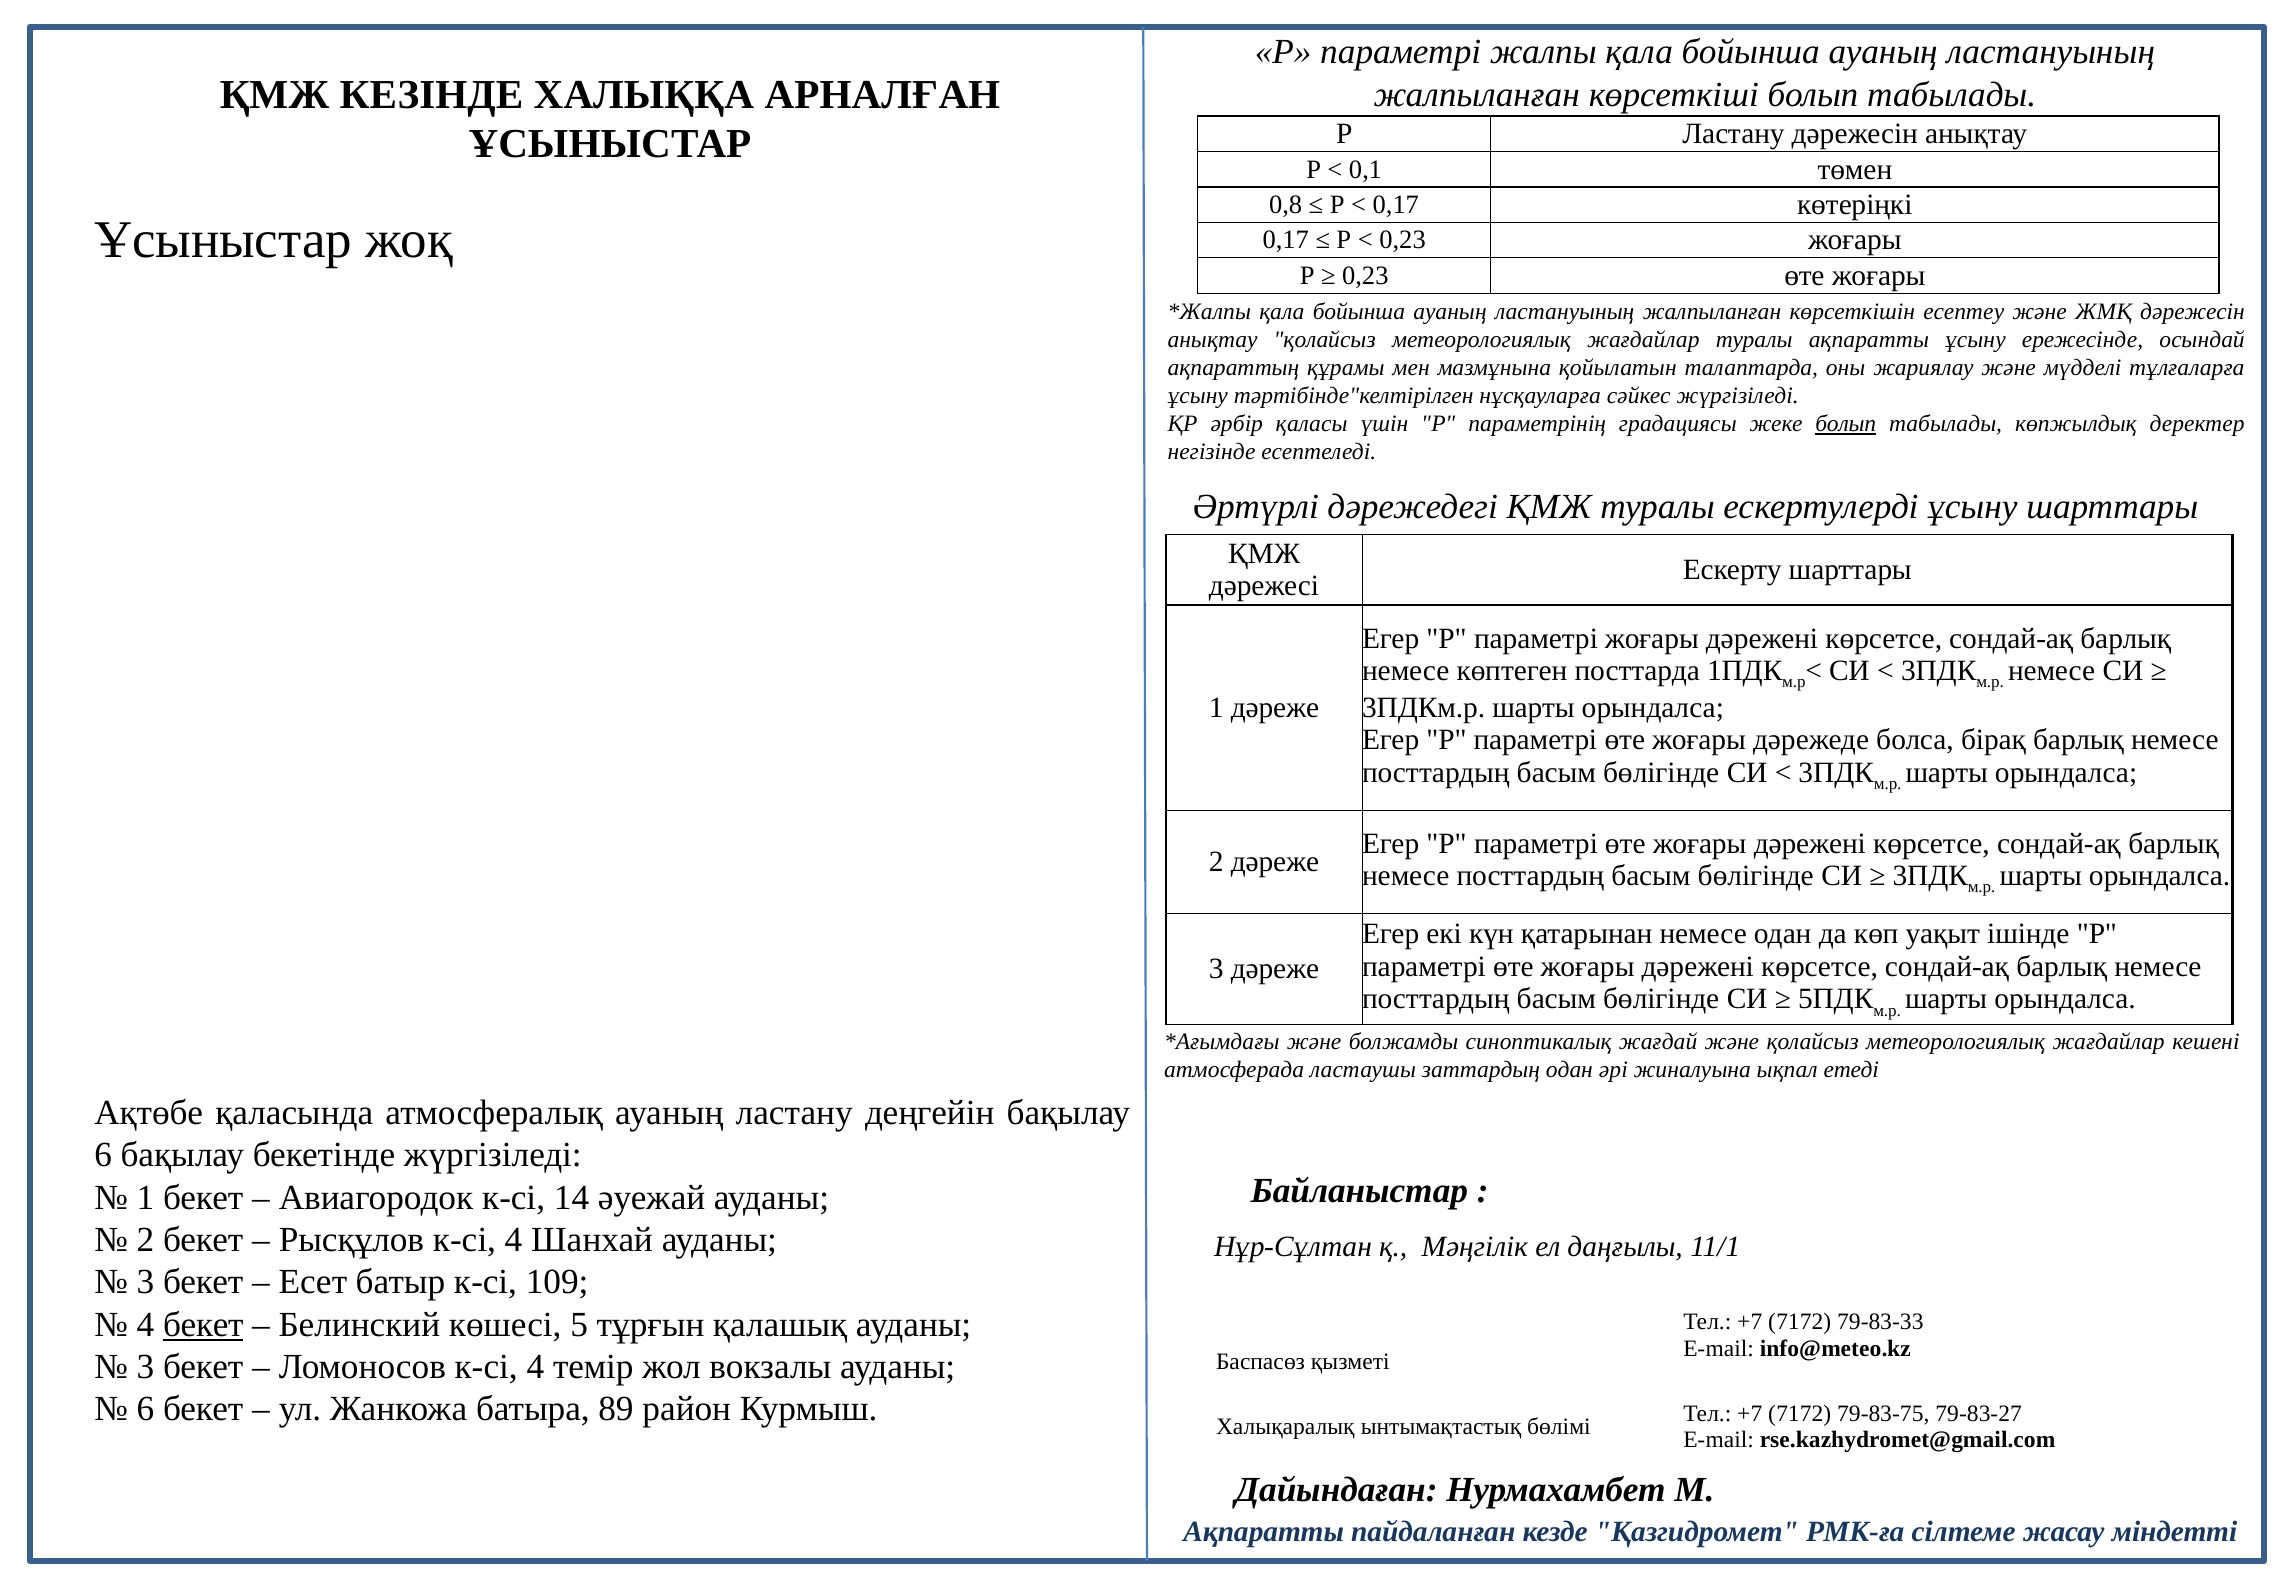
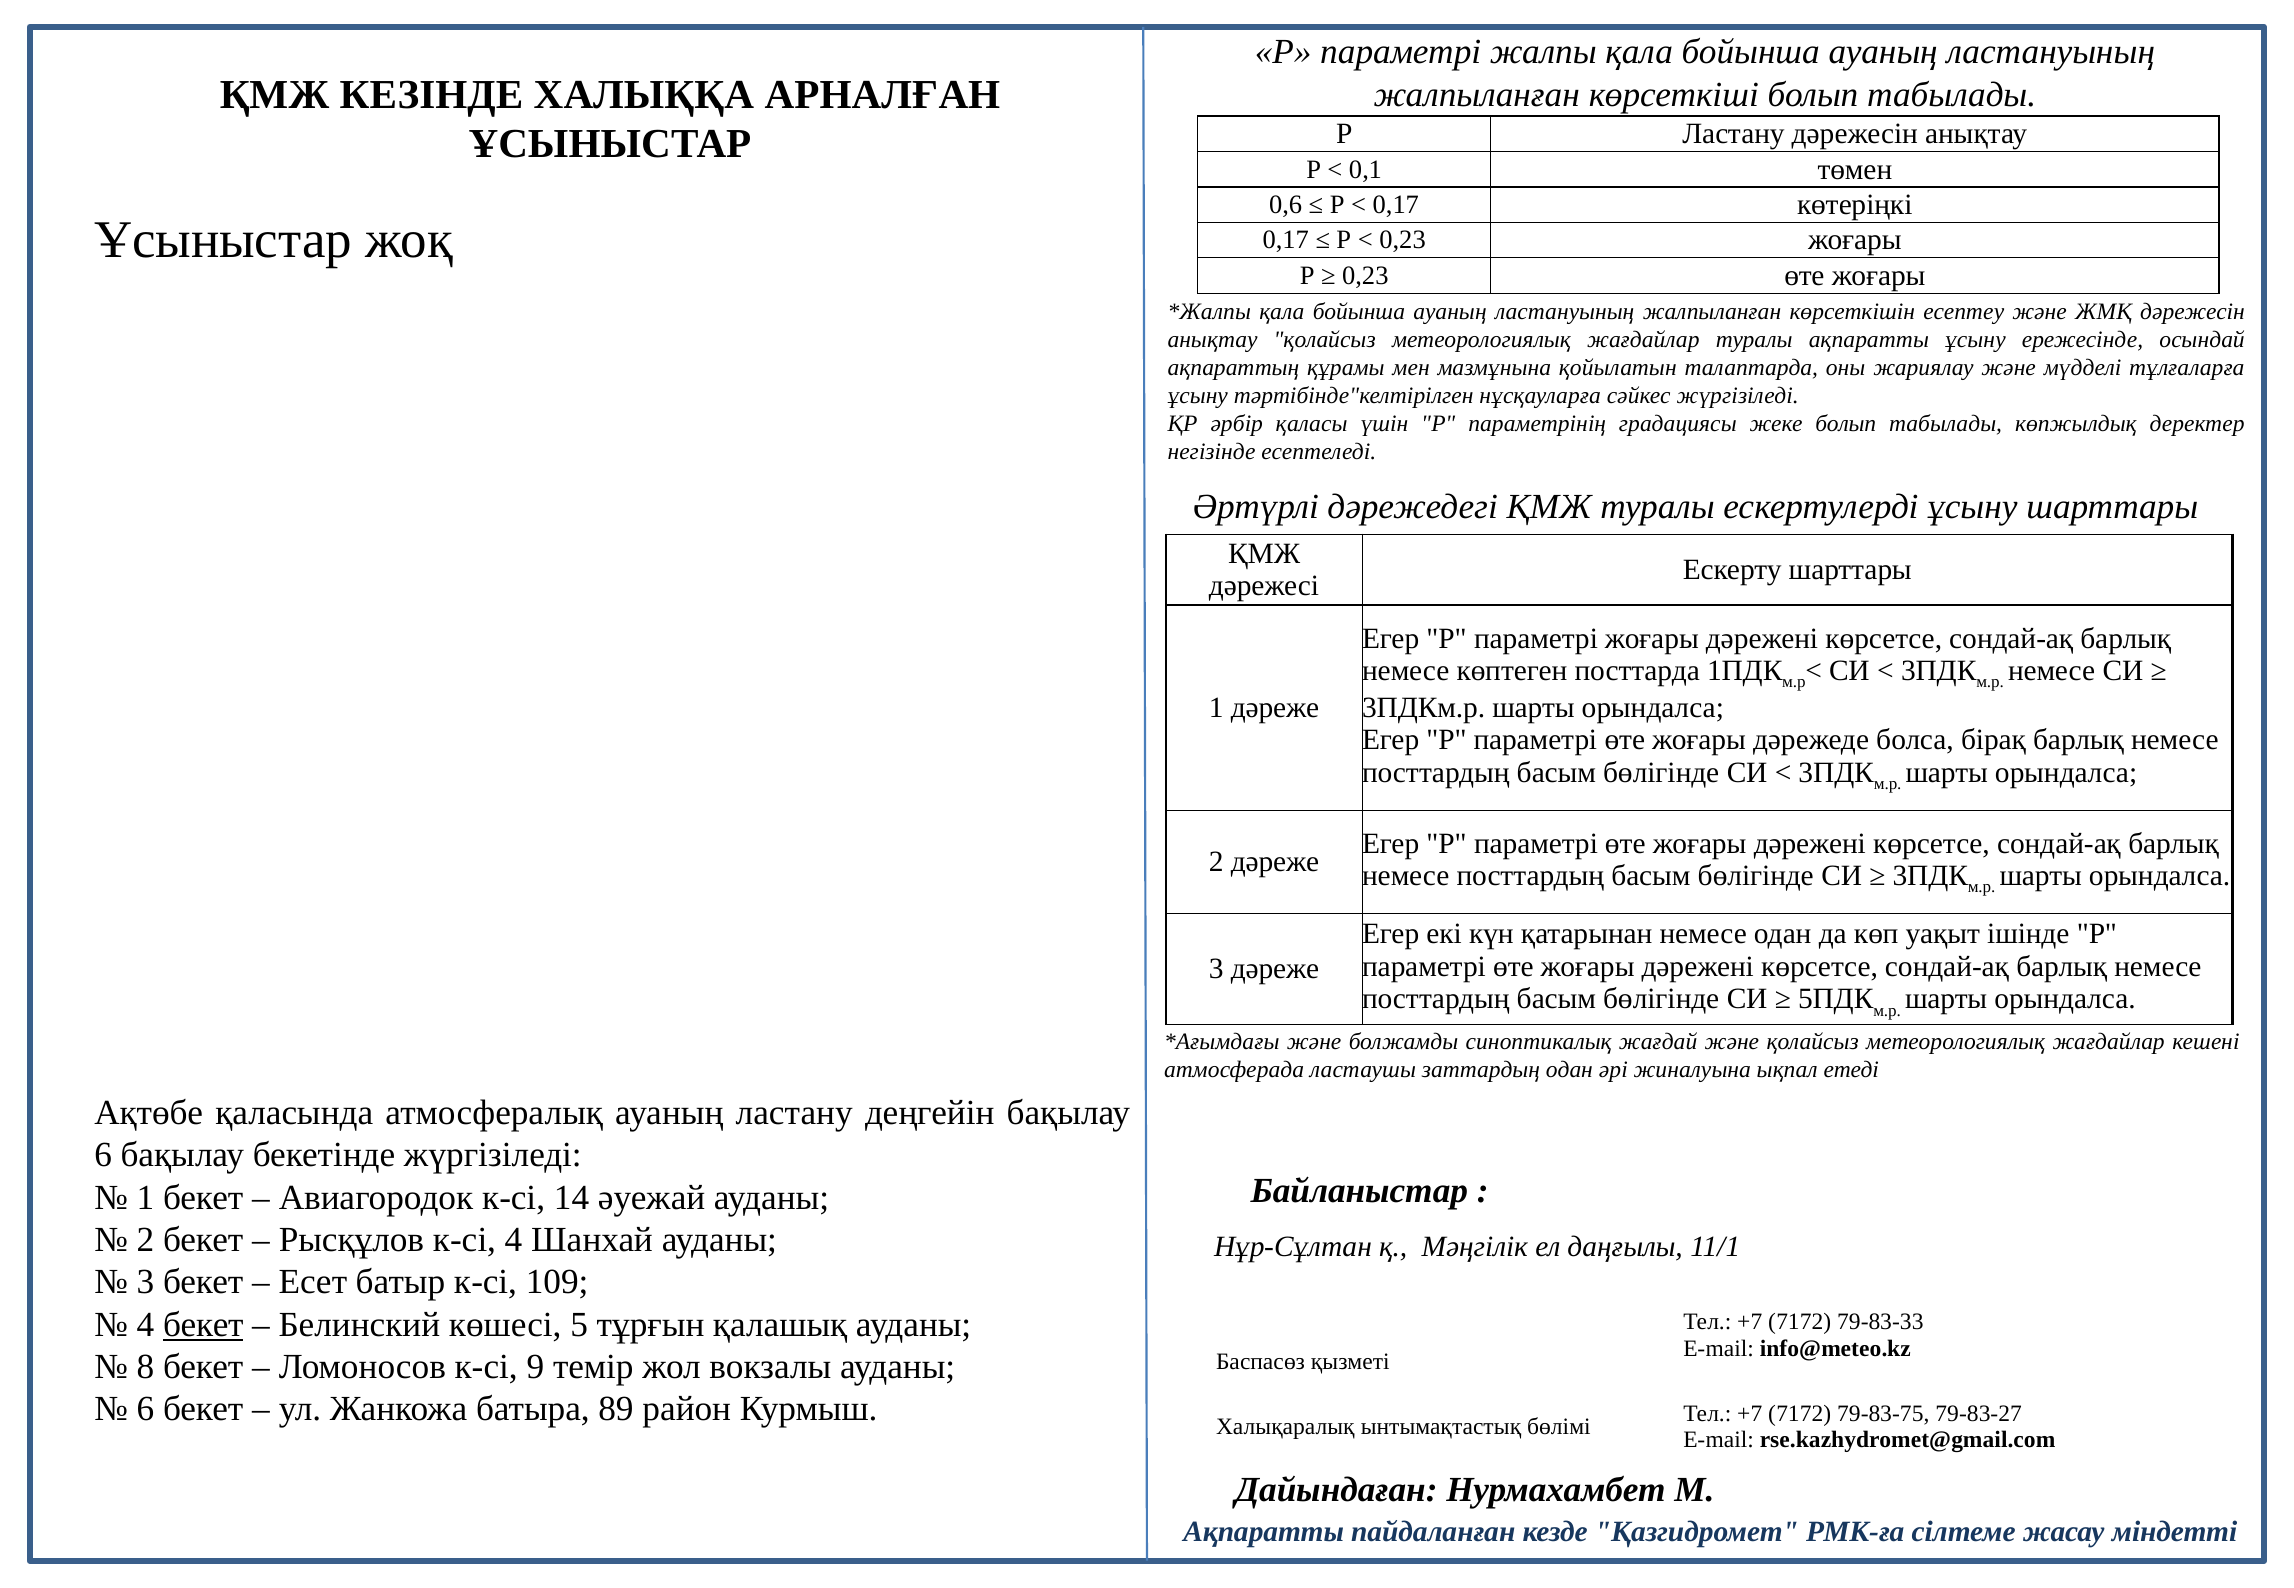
0,8: 0,8 -> 0,6
болып at (1846, 424) underline: present -> none
3 at (145, 1367): 3 -> 8
Ломоносов к-сі 4: 4 -> 9
